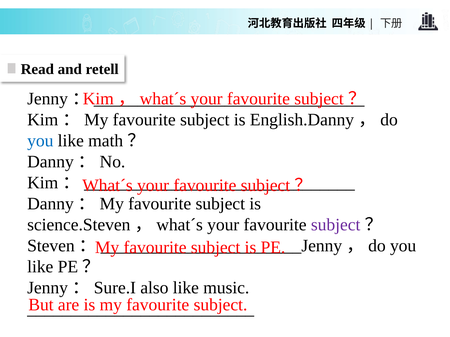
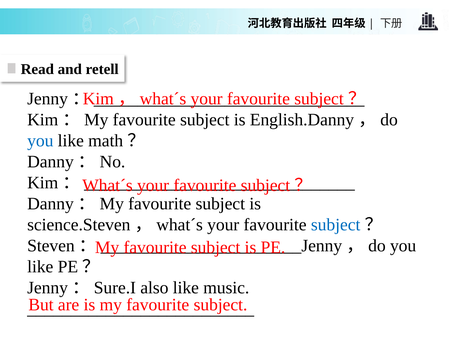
subject at (336, 225) colour: purple -> blue
